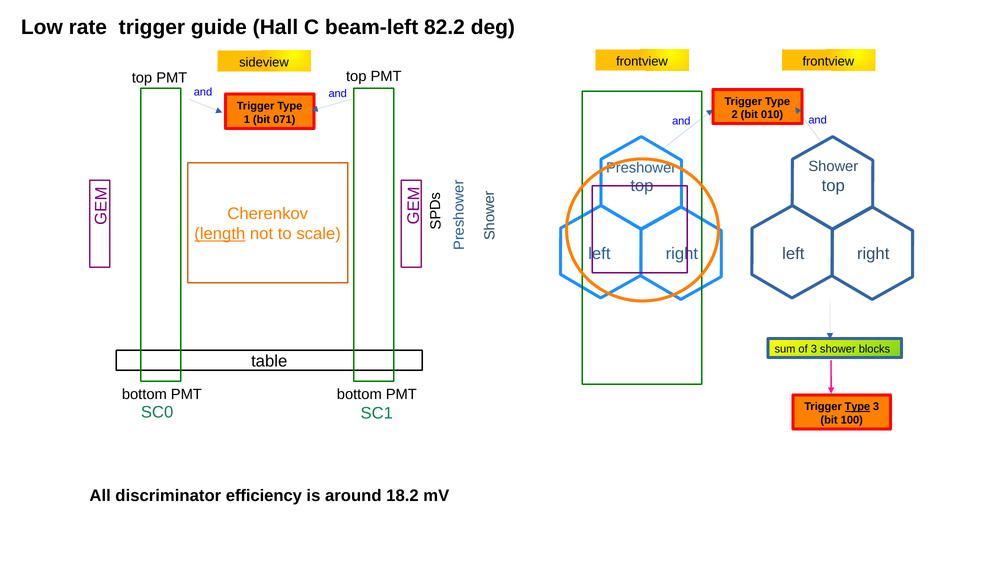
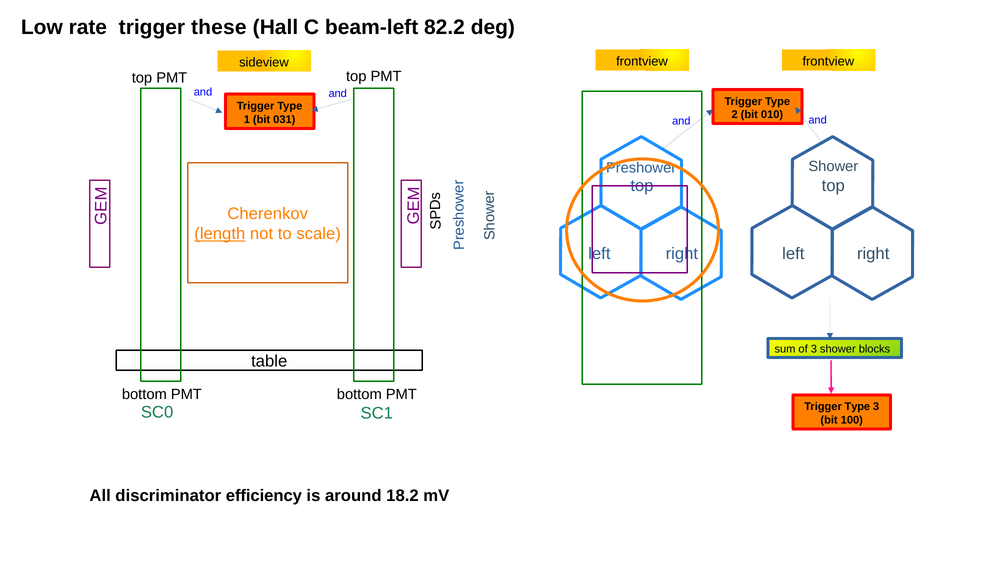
guide: guide -> these
071: 071 -> 031
Type at (857, 407) underline: present -> none
